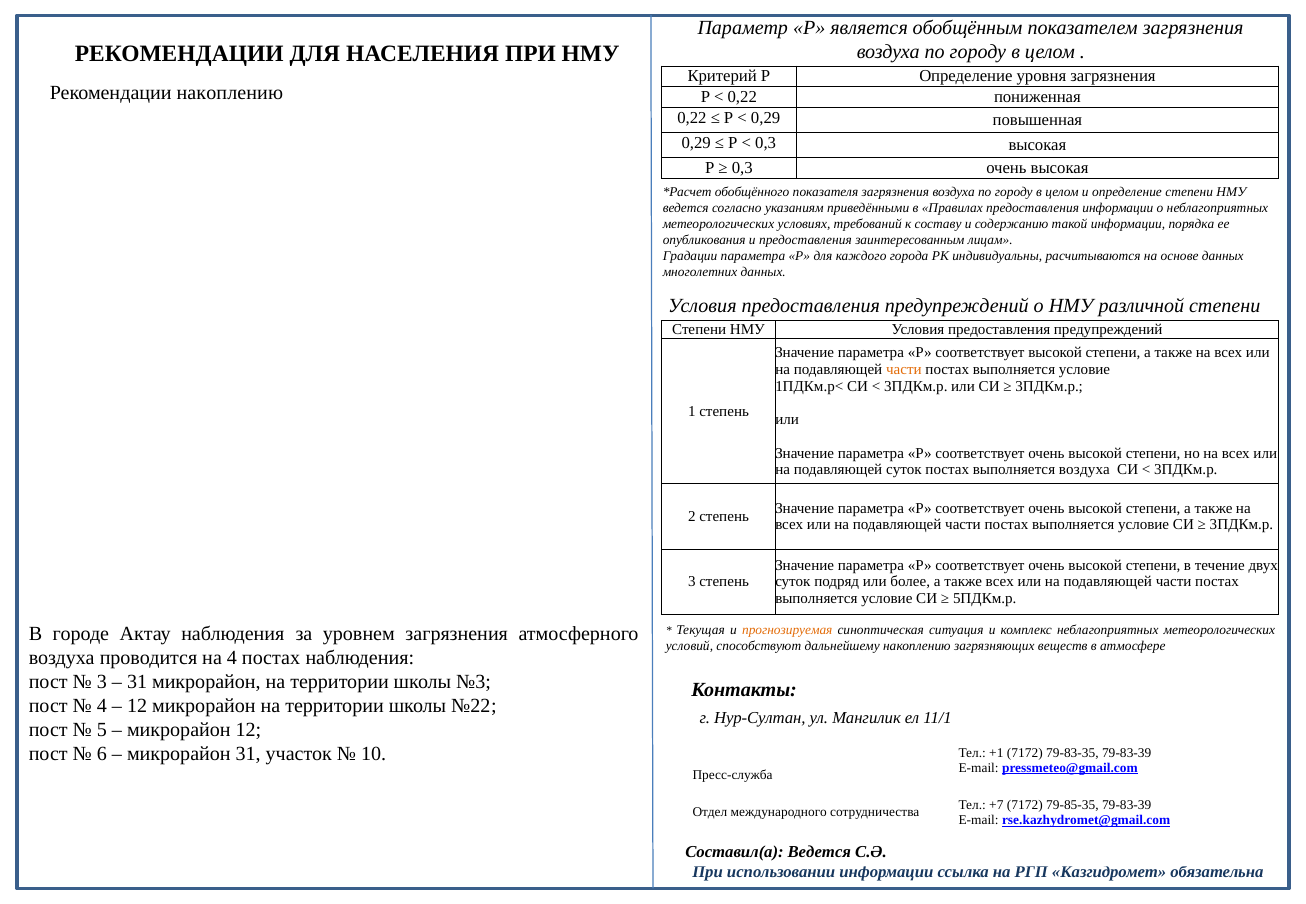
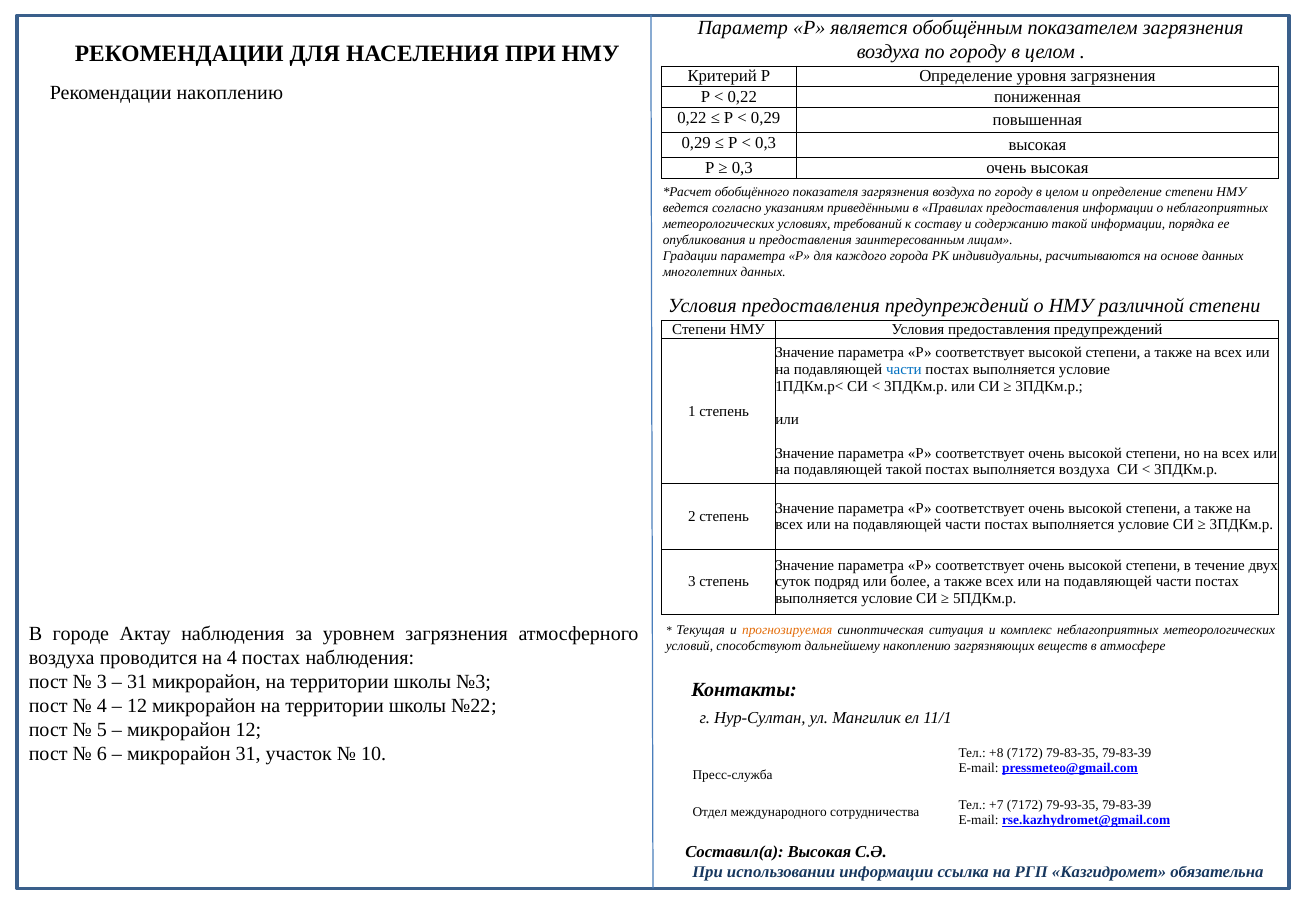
части at (904, 370) colour: orange -> blue
подавляющей суток: суток -> такой
+1: +1 -> +8
79-85-35: 79-85-35 -> 79-93-35
Составил(а Ведется: Ведется -> Высокая
